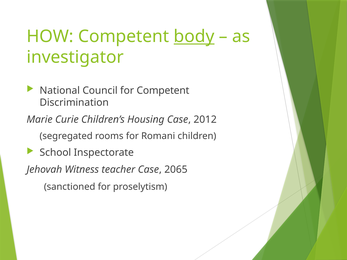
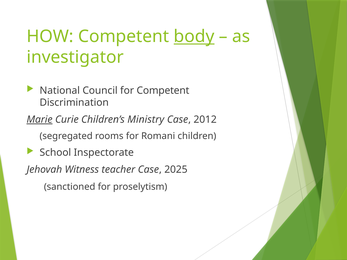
Marie underline: none -> present
Housing: Housing -> Ministry
2065: 2065 -> 2025
